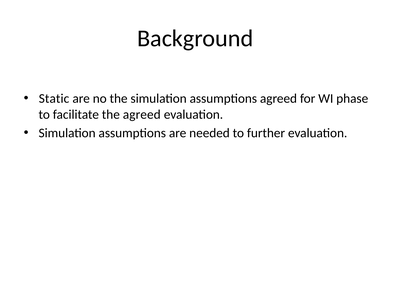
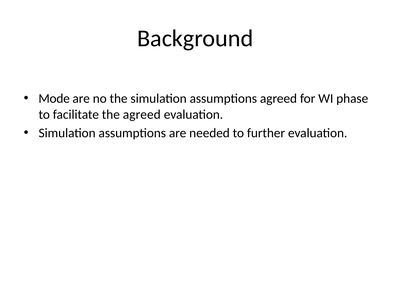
Static: Static -> Mode
